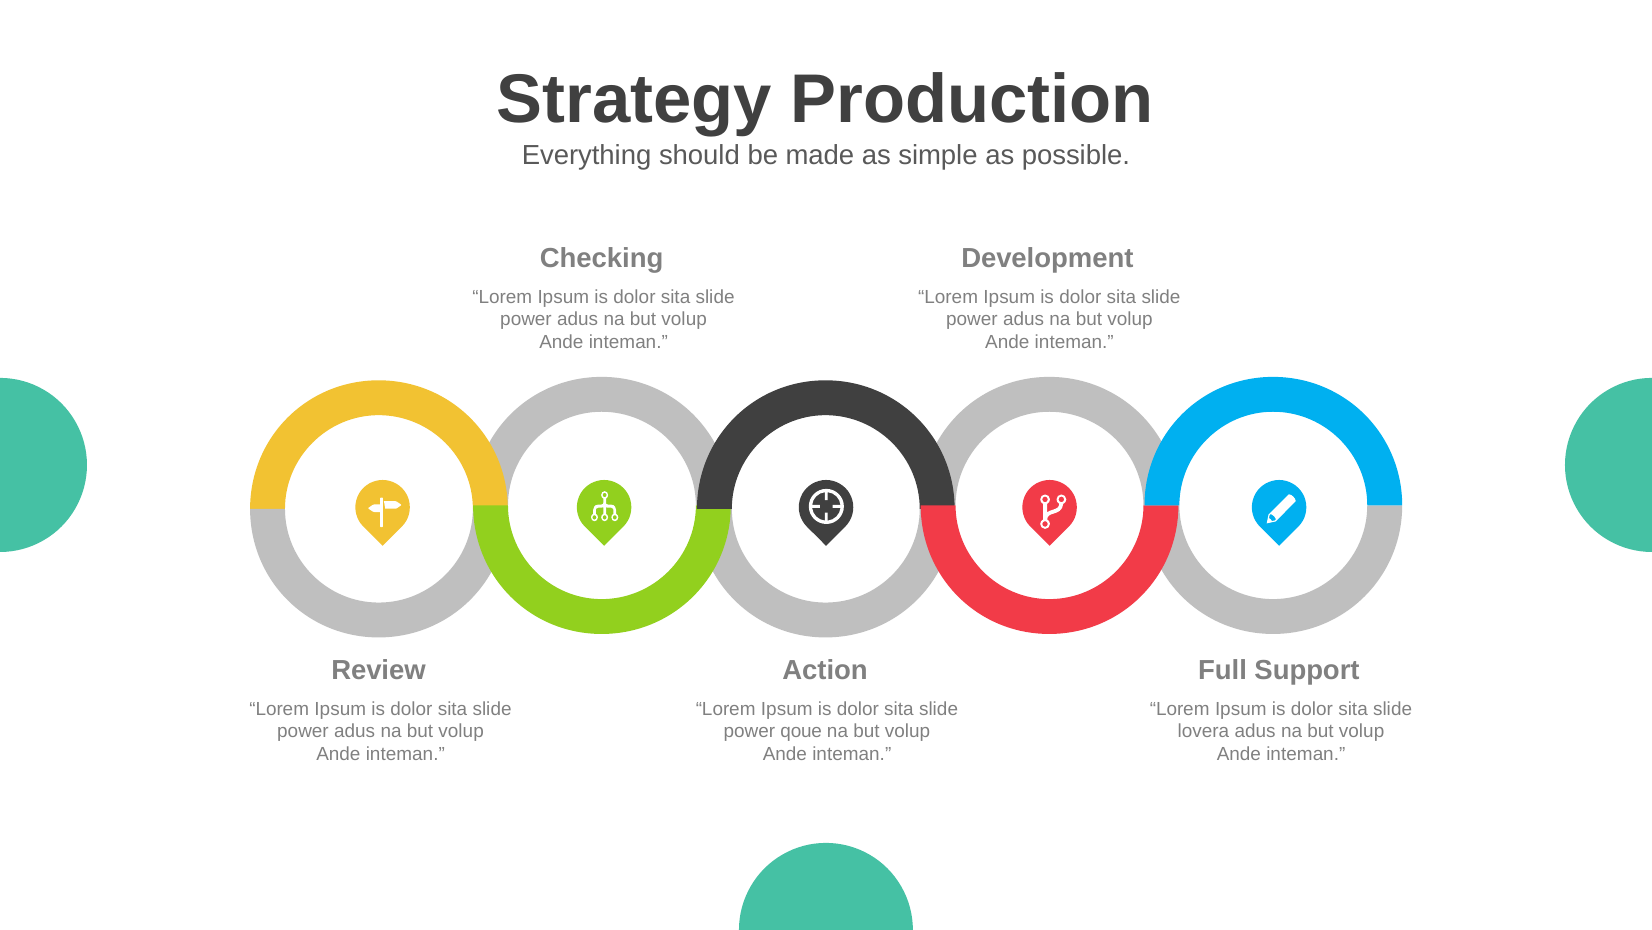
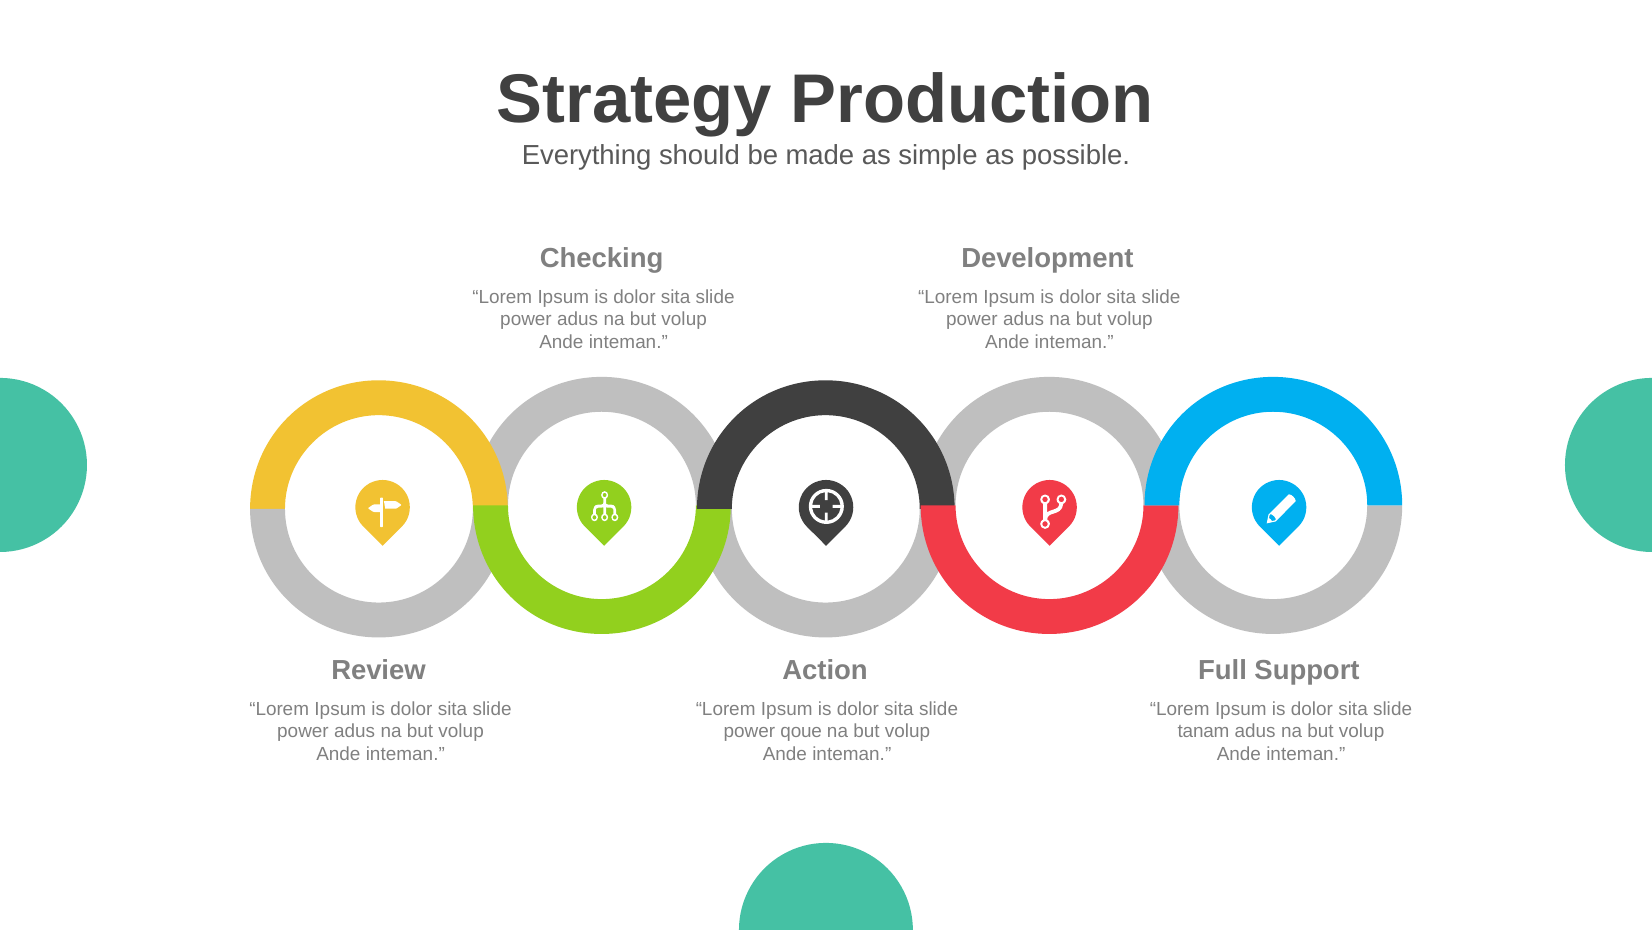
lovera: lovera -> tanam
